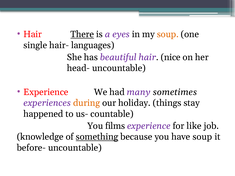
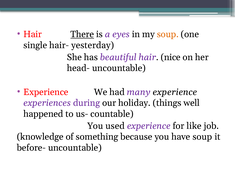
languages: languages -> yesterday
many sometimes: sometimes -> experience
during colour: orange -> purple
stay: stay -> well
films: films -> used
something underline: present -> none
